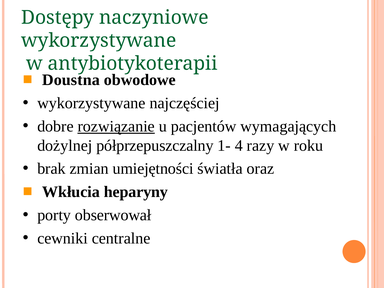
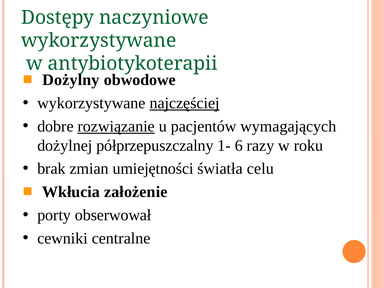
Doustna: Doustna -> Dożylny
najczęściej underline: none -> present
4: 4 -> 6
oraz: oraz -> celu
heparyny: heparyny -> założenie
